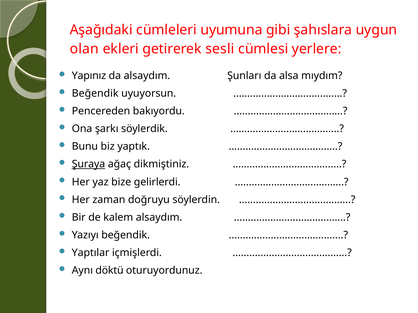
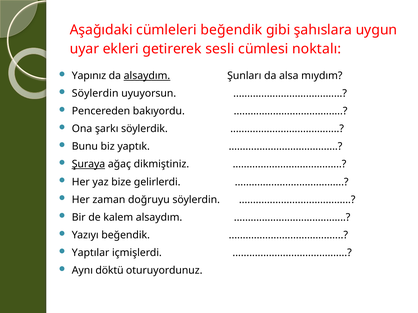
cümleleri uyumuna: uyumuna -> beğendik
olan: olan -> uyar
yerlere: yerlere -> noktalı
alsaydım at (147, 76) underline: none -> present
Beğendik at (95, 94): Beğendik -> Söylerdin
